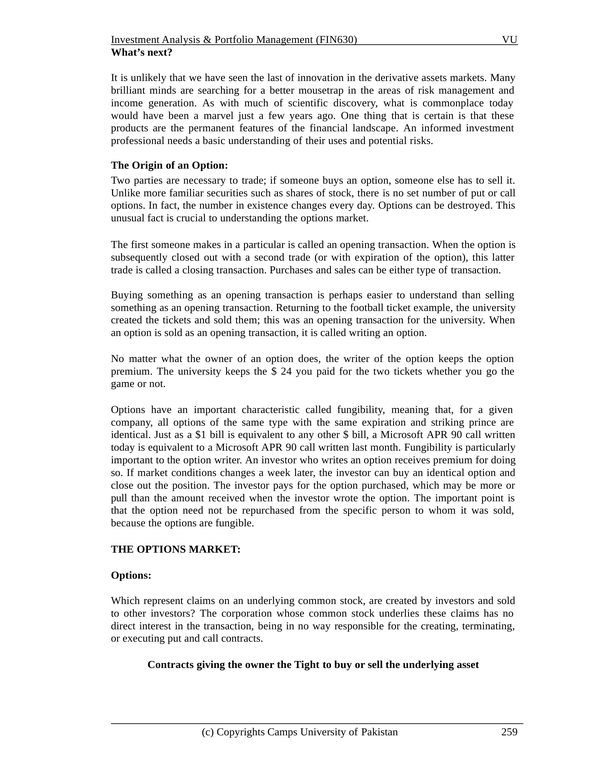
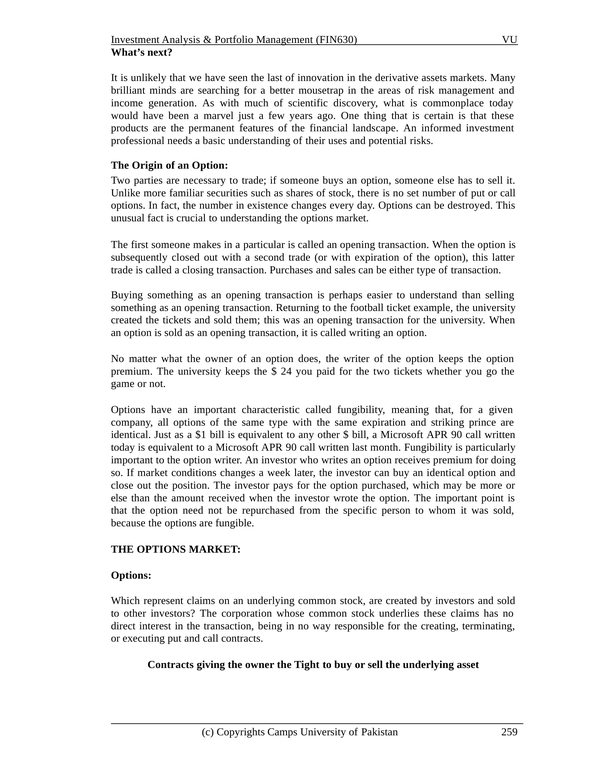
pull at (119, 498): pull -> else
